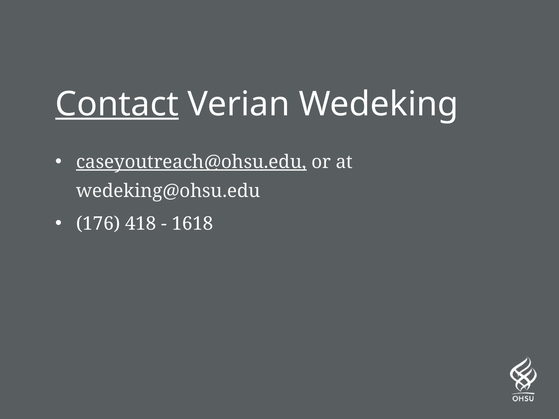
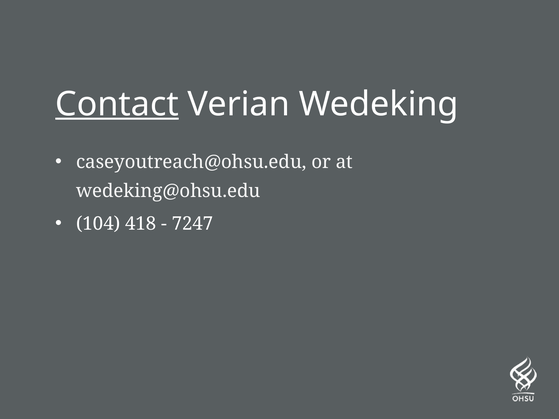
caseyoutreach@ohsu.edu underline: present -> none
176: 176 -> 104
1618: 1618 -> 7247
